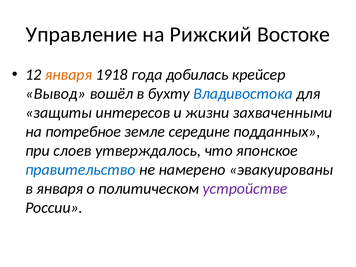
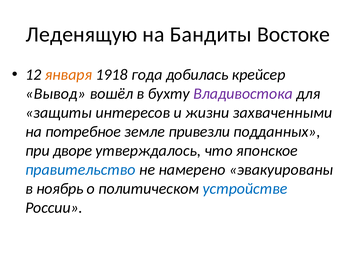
Управление: Управление -> Леденящую
Рижский: Рижский -> Бандиты
Владивостока colour: blue -> purple
середине: середине -> привезли
слоев: слоев -> дворе
в января: января -> ноябрь
устройстве colour: purple -> blue
